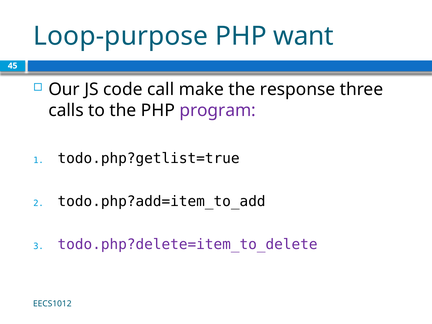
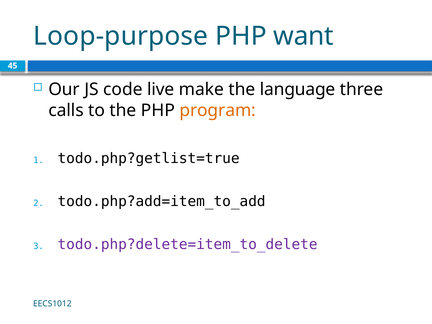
call: call -> live
response: response -> language
program colour: purple -> orange
